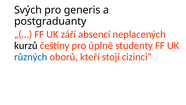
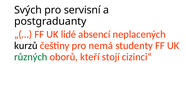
generis: generis -> servisní
září: září -> lidé
úplně: úplně -> nemá
různých colour: blue -> green
